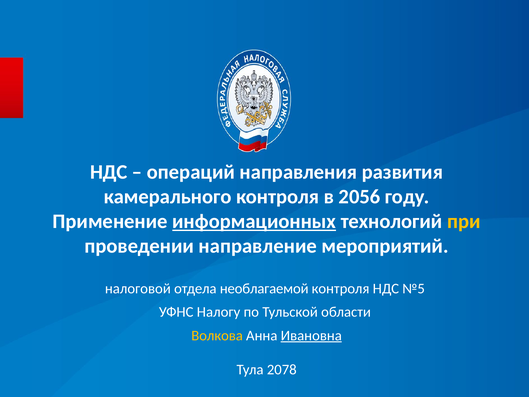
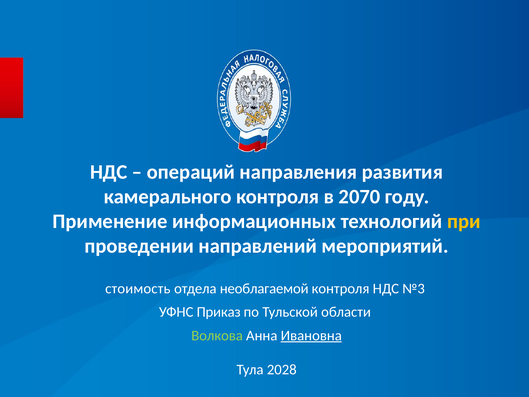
2056: 2056 -> 2070
информационных underline: present -> none
направление: направление -> направлений
налоговой: налоговой -> стоимость
№5: №5 -> №3
Налогу: Налогу -> Приказ
Волкова colour: yellow -> light green
2078: 2078 -> 2028
